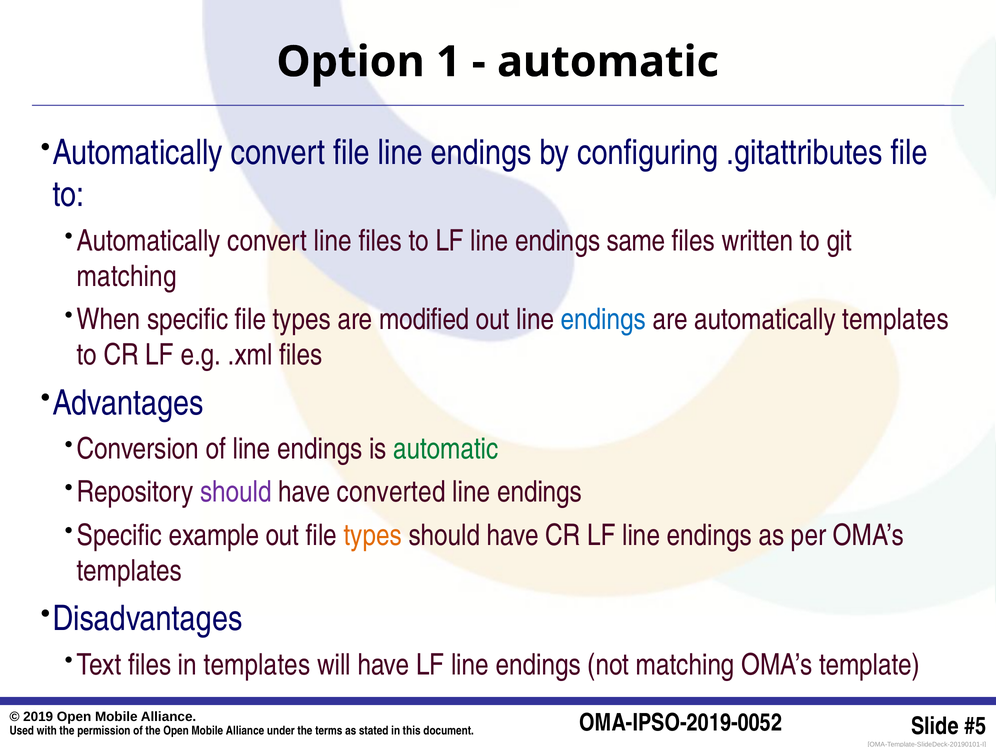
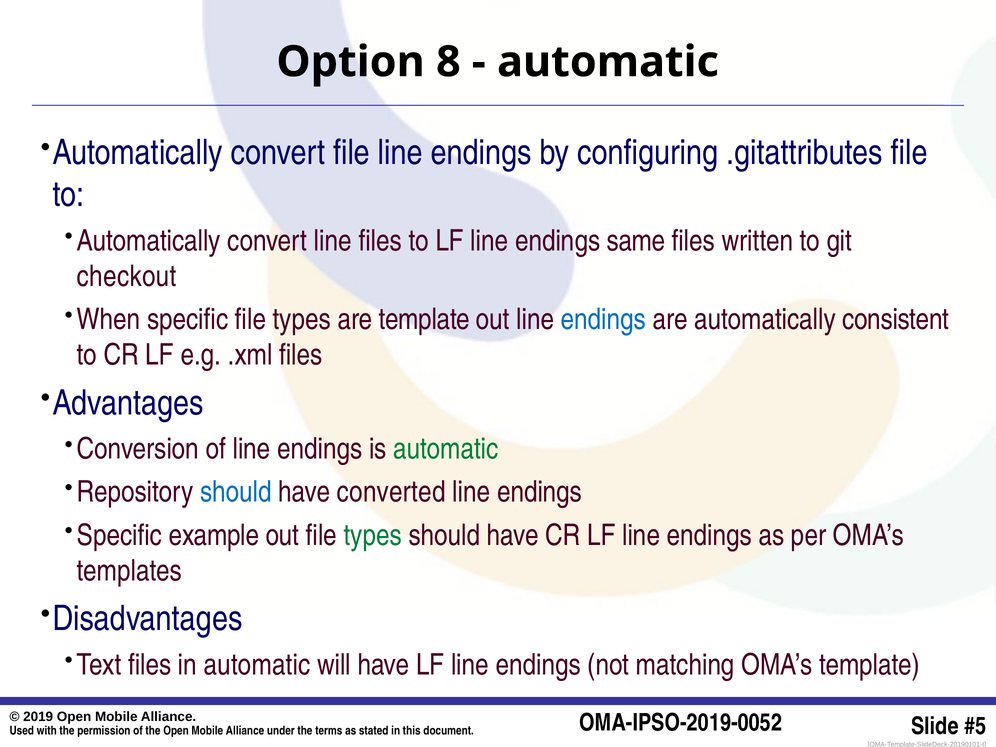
1: 1 -> 8
matching at (127, 276): matching -> checkout
are modified: modified -> template
automatically templates: templates -> consistent
should at (236, 492) colour: purple -> blue
types at (373, 535) colour: orange -> green
in templates: templates -> automatic
